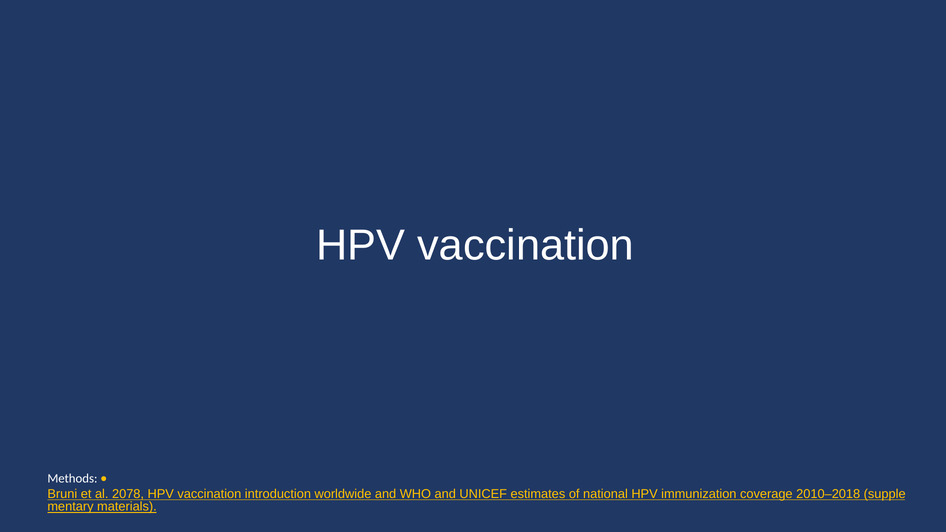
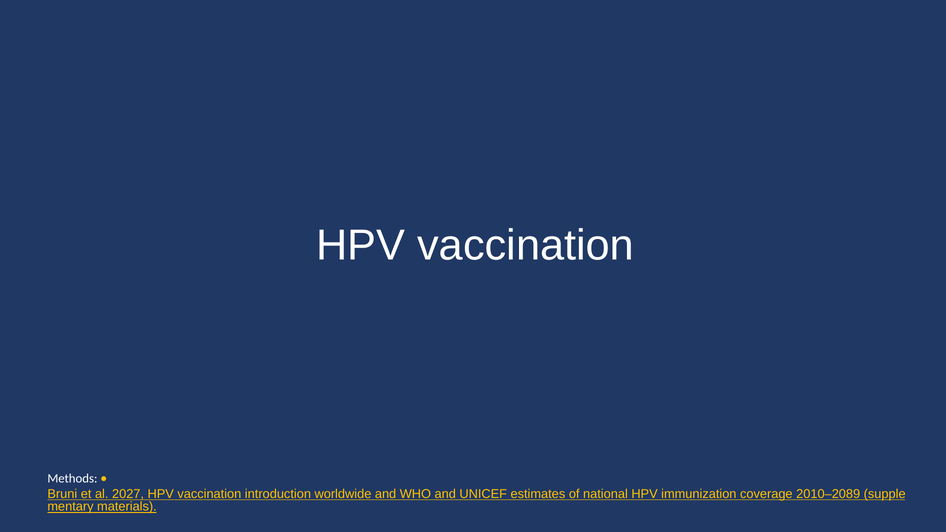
2078: 2078 -> 2027
2010–2018: 2010–2018 -> 2010–2089
